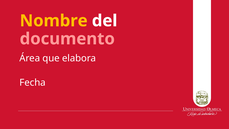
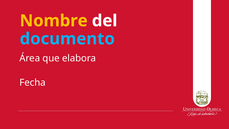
documento colour: pink -> light blue
